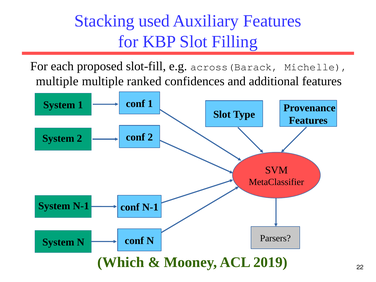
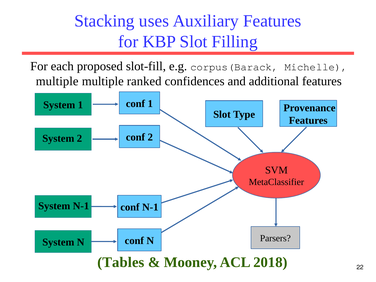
used: used -> uses
across(Barack: across(Barack -> corpus(Barack
Which: Which -> Tables
2019: 2019 -> 2018
